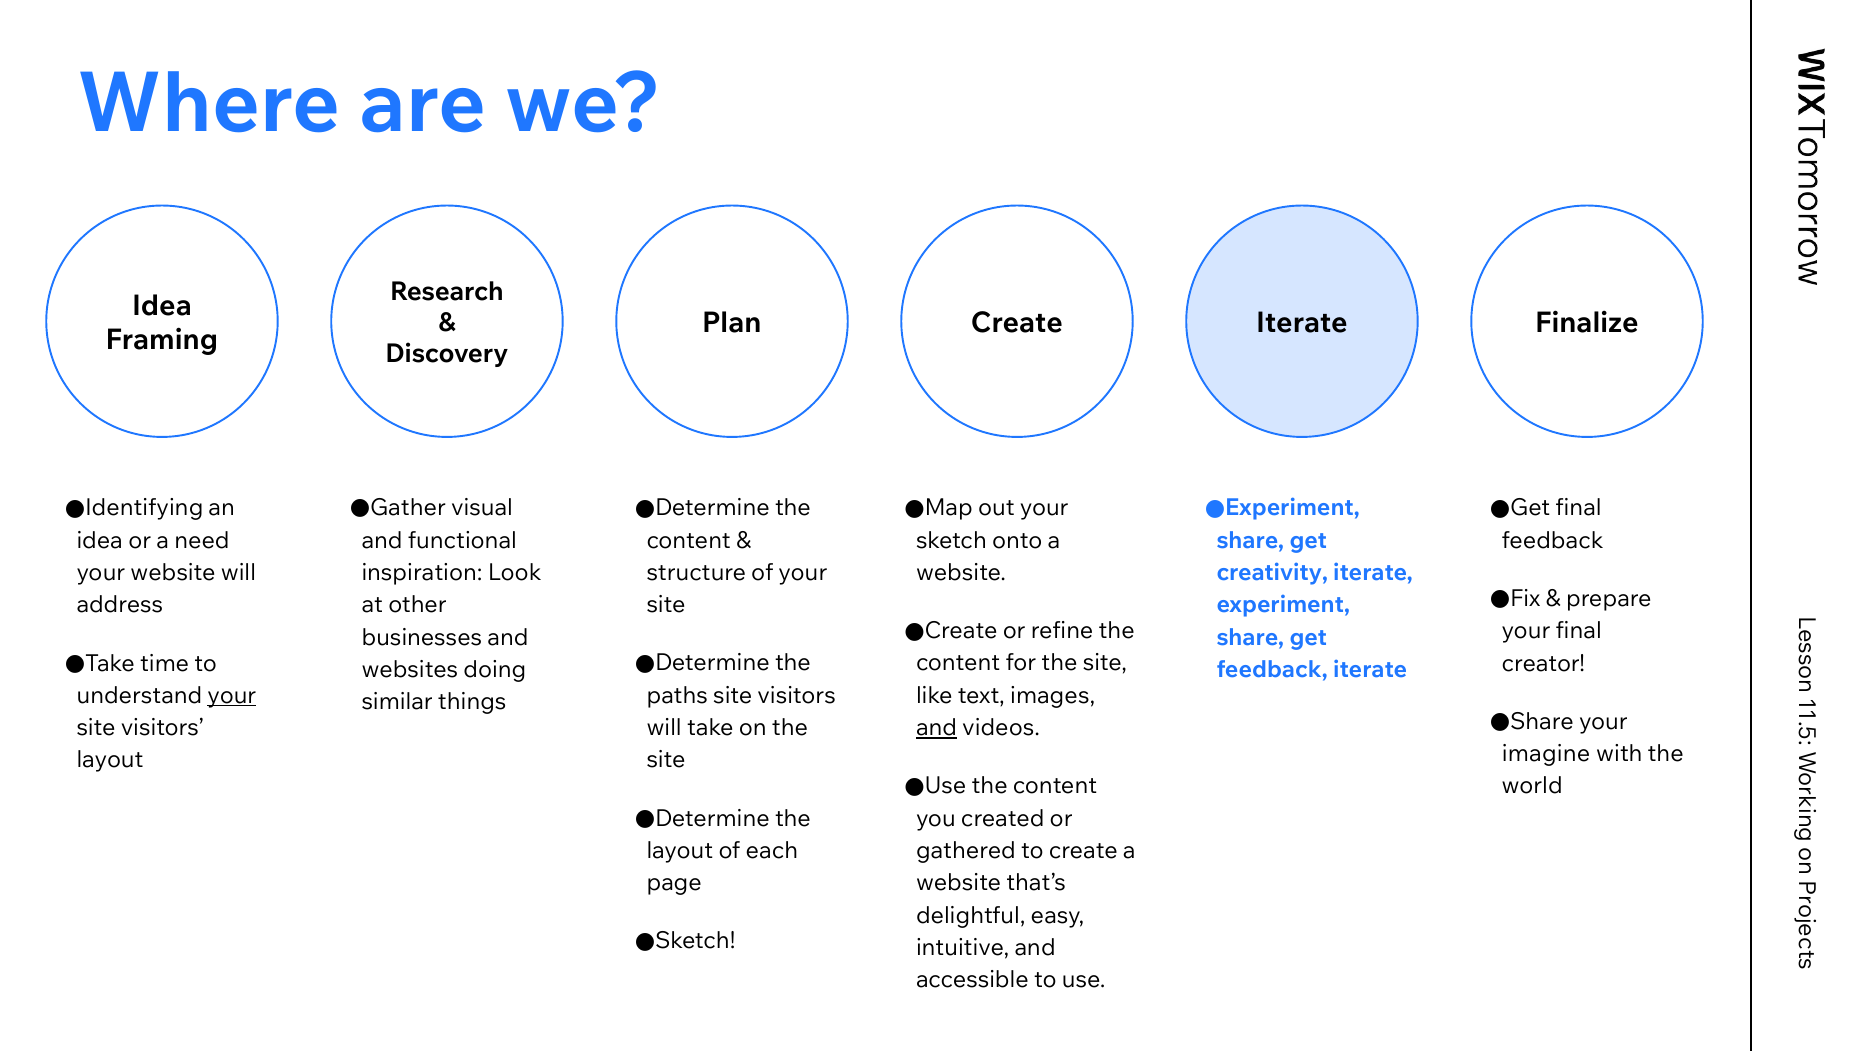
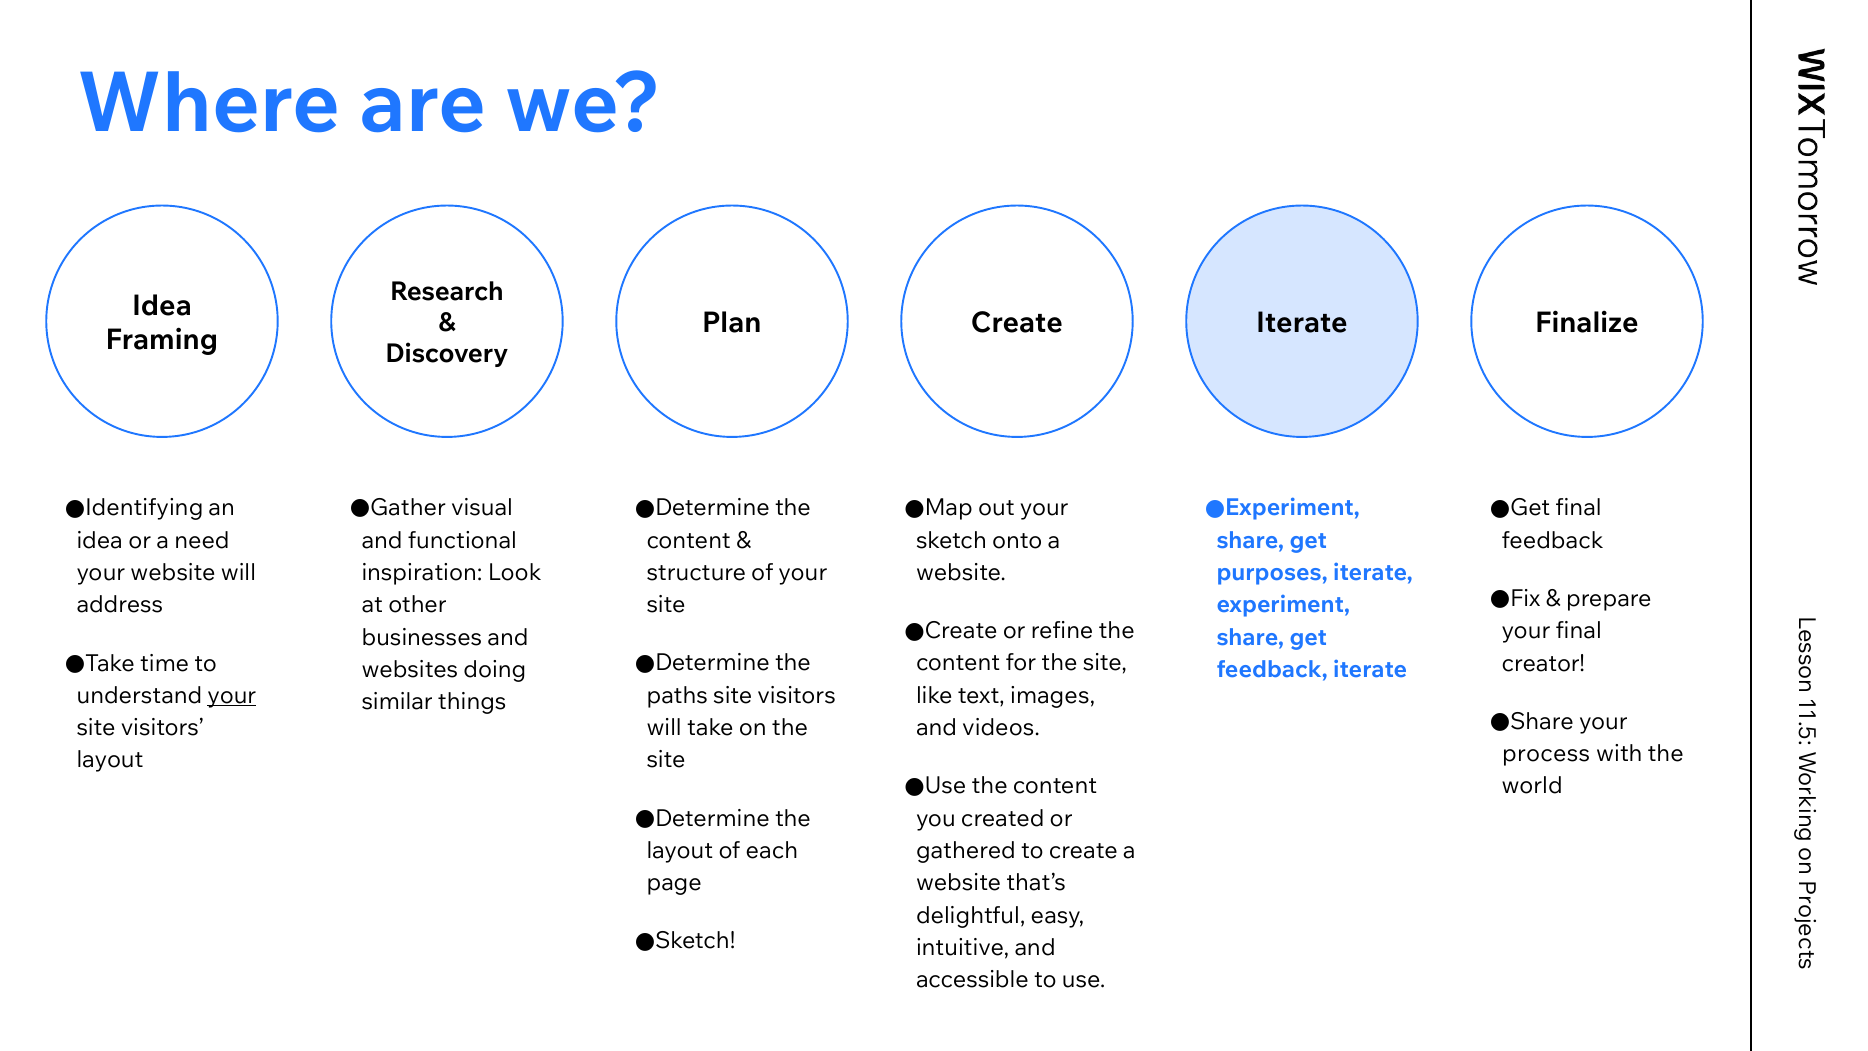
creativity: creativity -> purposes
and at (937, 728) underline: present -> none
imagine: imagine -> process
